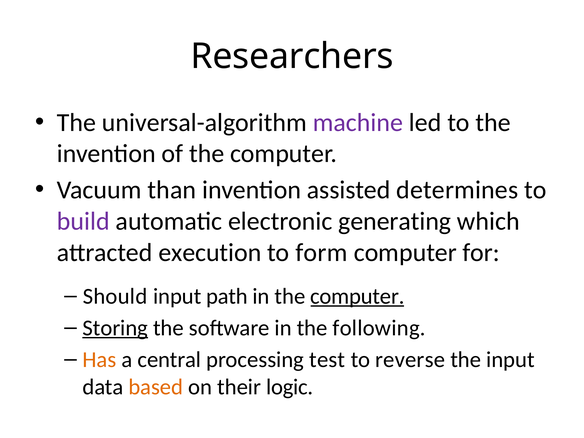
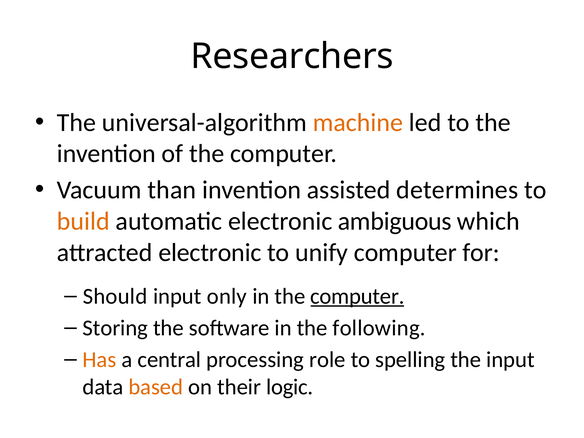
machine colour: purple -> orange
build colour: purple -> orange
generating: generating -> ambiguous
attracted execution: execution -> electronic
form: form -> unify
path: path -> only
Storing underline: present -> none
test: test -> role
reverse: reverse -> spelling
